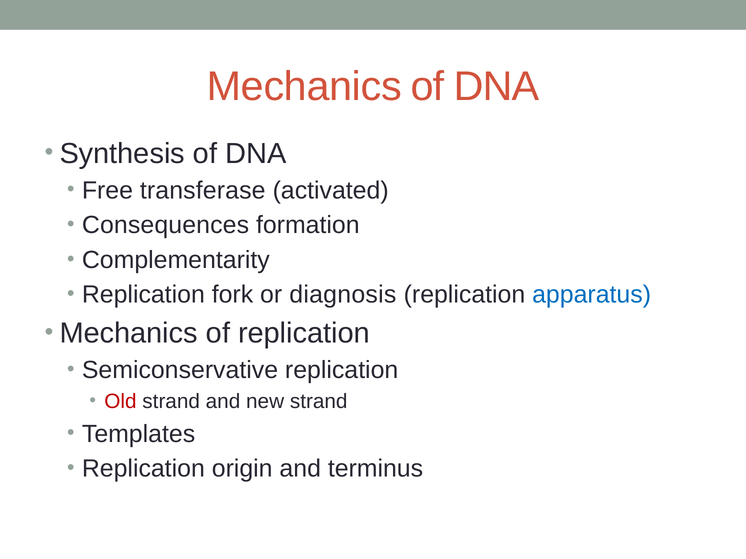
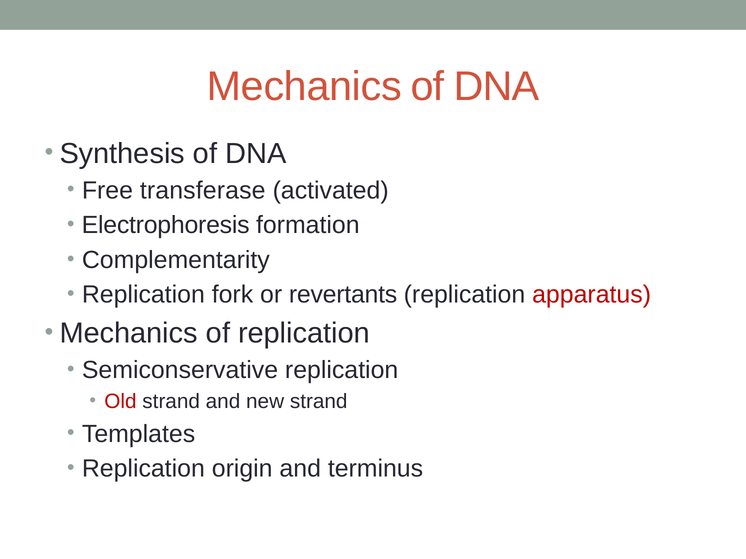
Consequences: Consequences -> Electrophoresis
diagnosis: diagnosis -> revertants
apparatus colour: blue -> red
